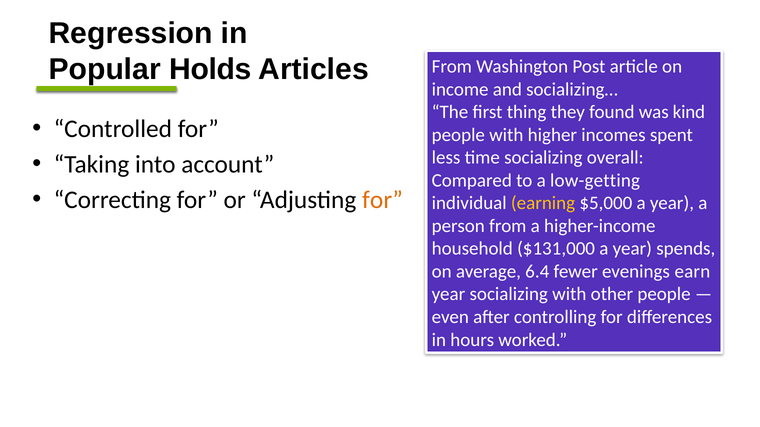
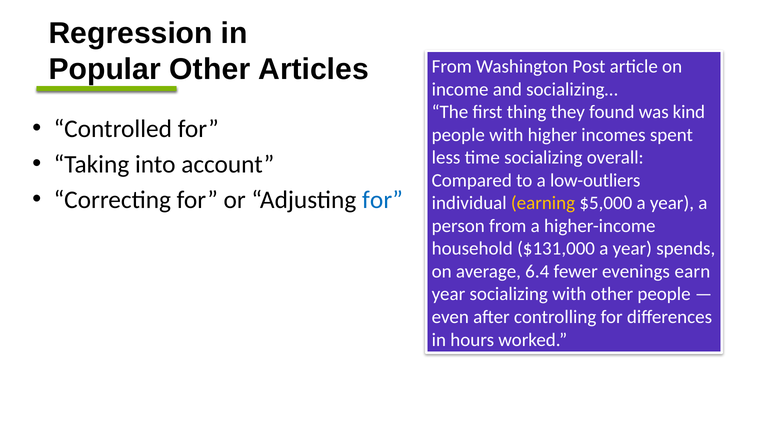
Popular Holds: Holds -> Other
low-getting: low-getting -> low-outliers
for at (382, 200) colour: orange -> blue
